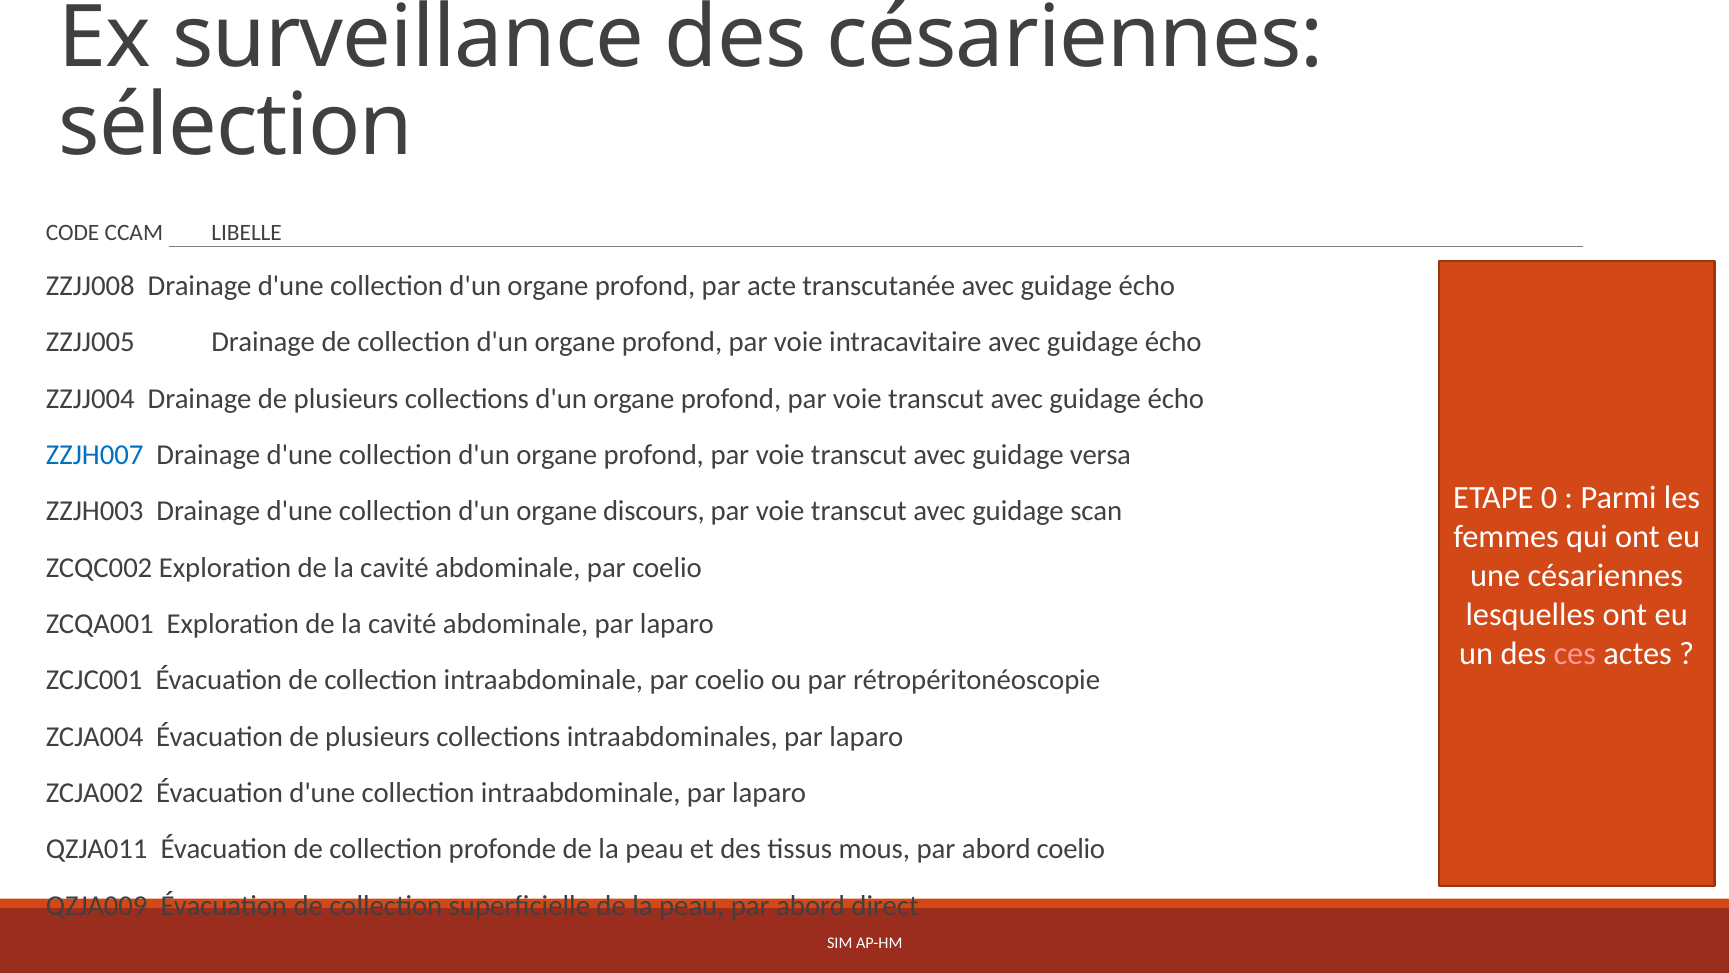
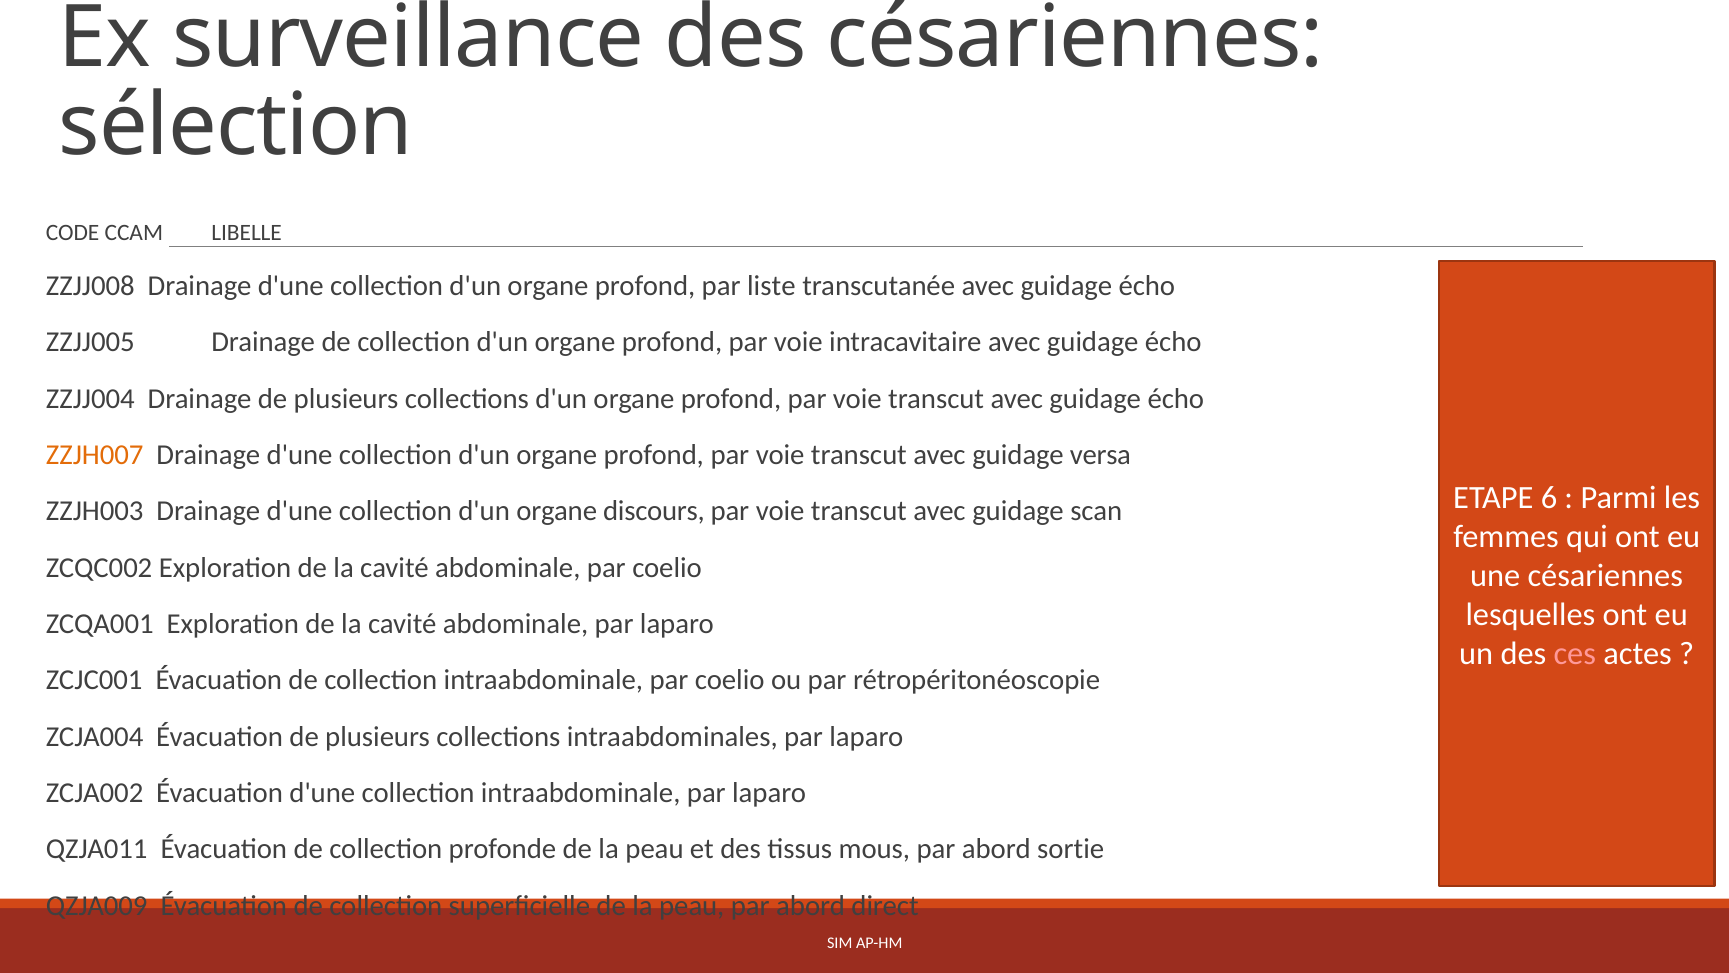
acte: acte -> liste
ZZJH007 colour: blue -> orange
0: 0 -> 6
abord coelio: coelio -> sortie
